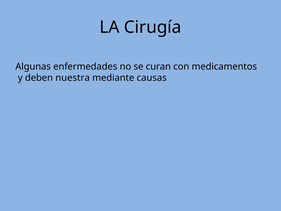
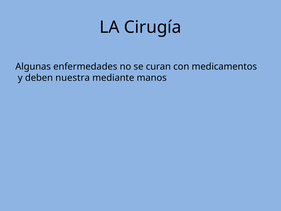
causas: causas -> manos
